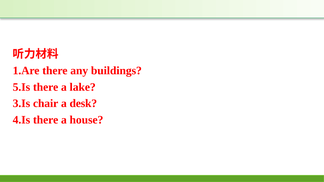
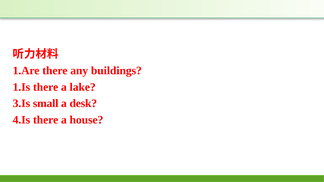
5.Is: 5.Is -> 1.Is
chair: chair -> small
